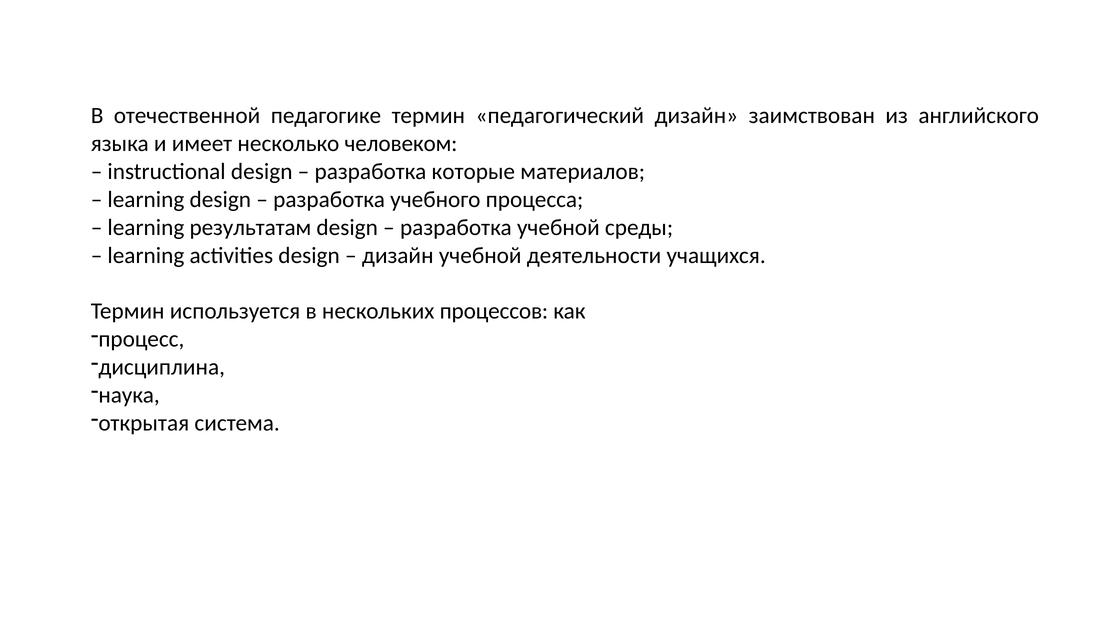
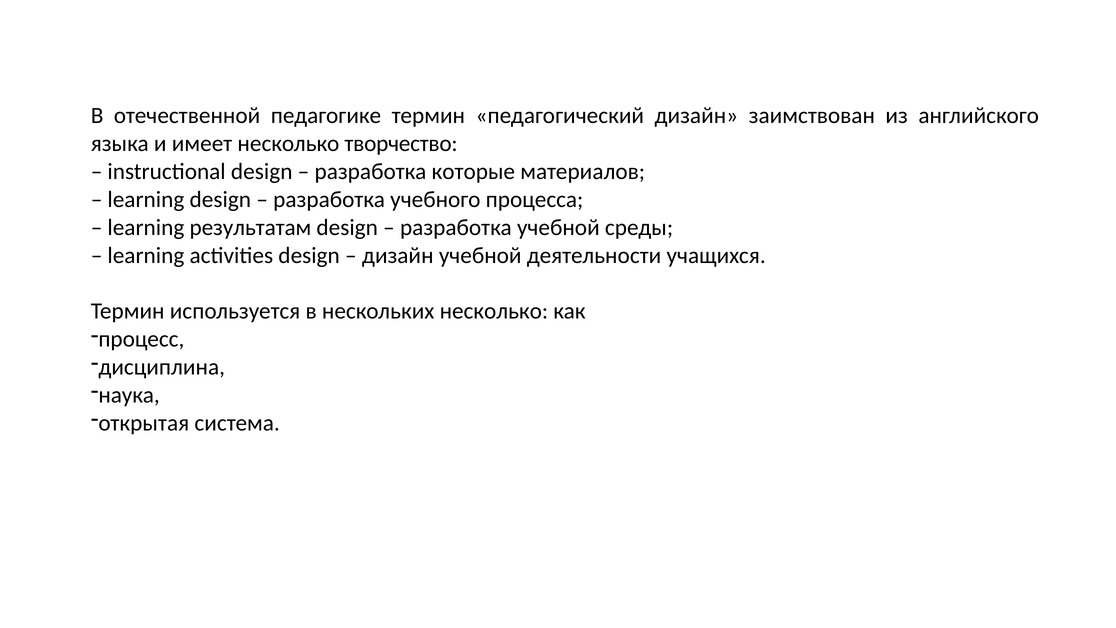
человеком: человеком -> творчество
нескольких процессов: процессов -> несколько
